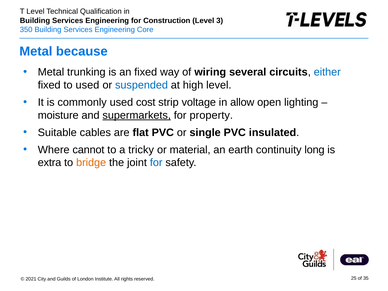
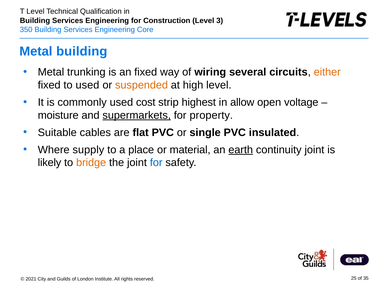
Metal because: because -> building
either colour: blue -> orange
suspended colour: blue -> orange
voltage: voltage -> highest
lighting: lighting -> voltage
cannot: cannot -> supply
tricky: tricky -> place
earth underline: none -> present
continuity long: long -> joint
extra: extra -> likely
